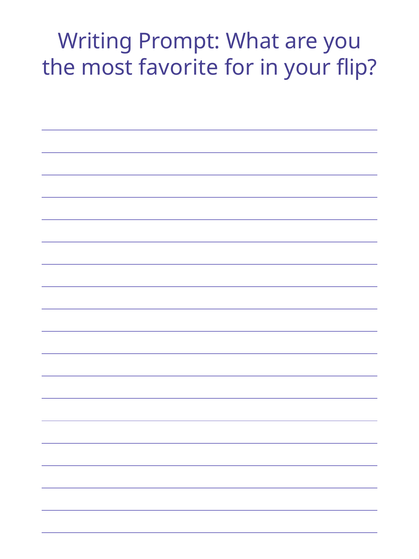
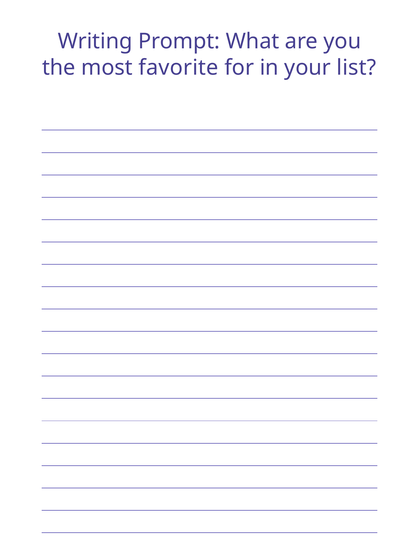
flip: flip -> list
